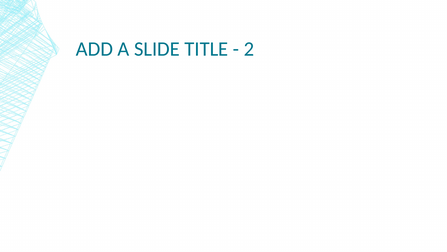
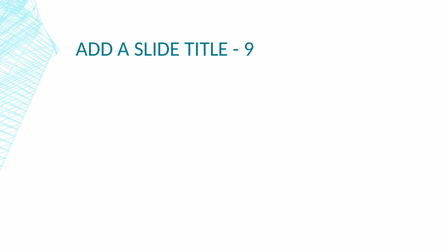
2: 2 -> 9
